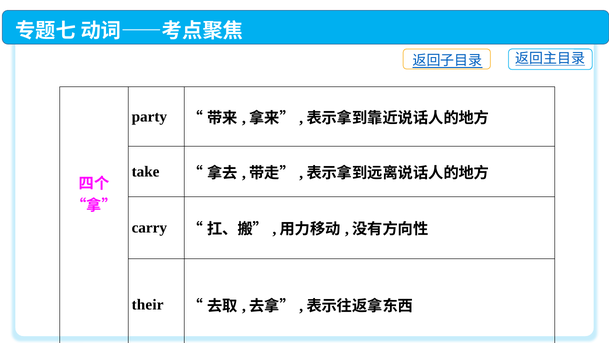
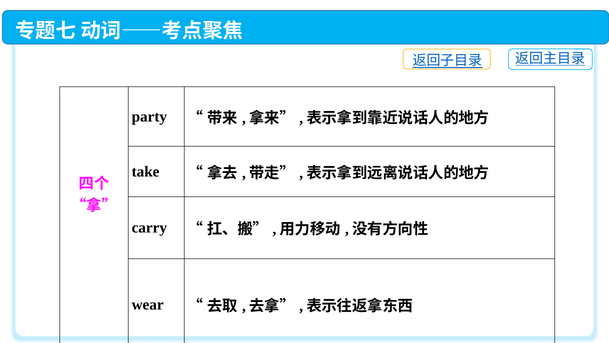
their: their -> wear
